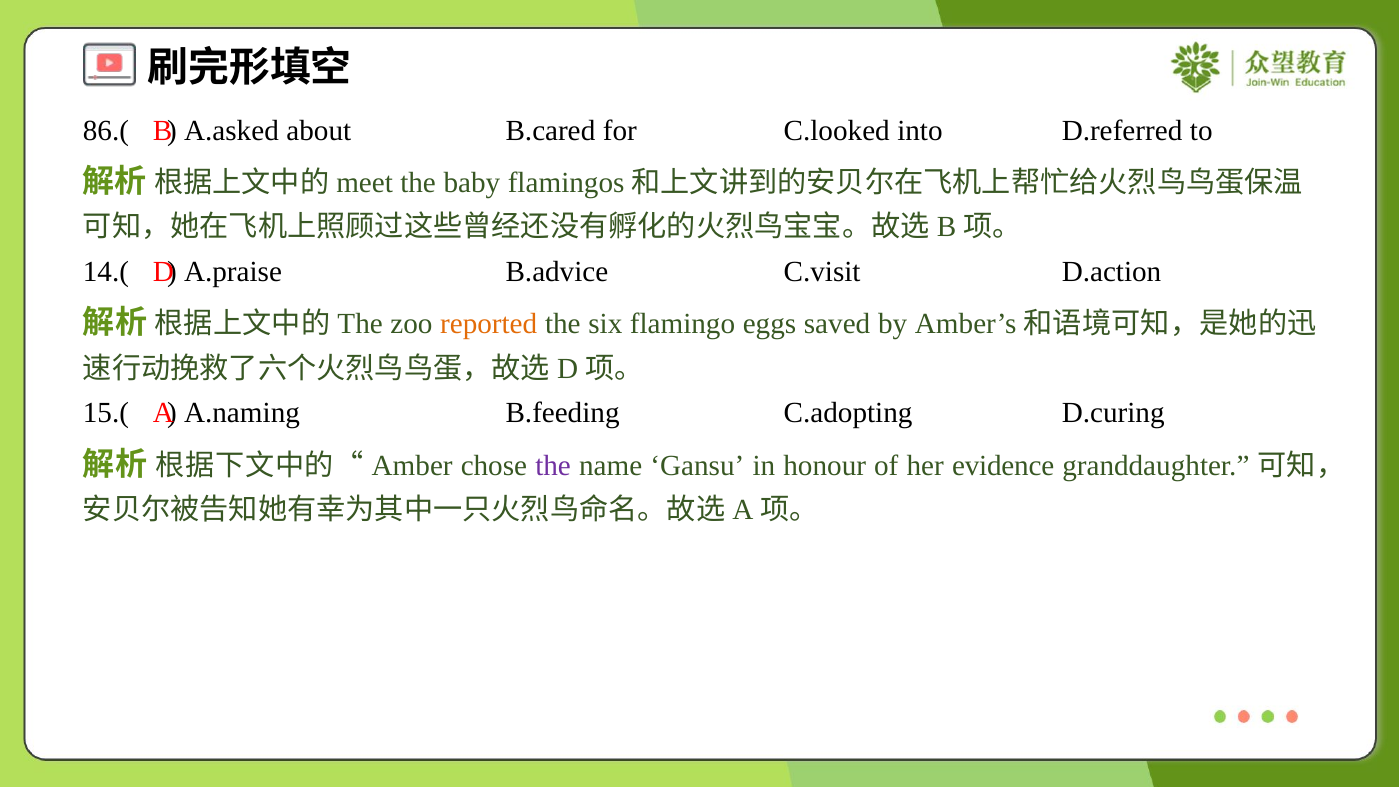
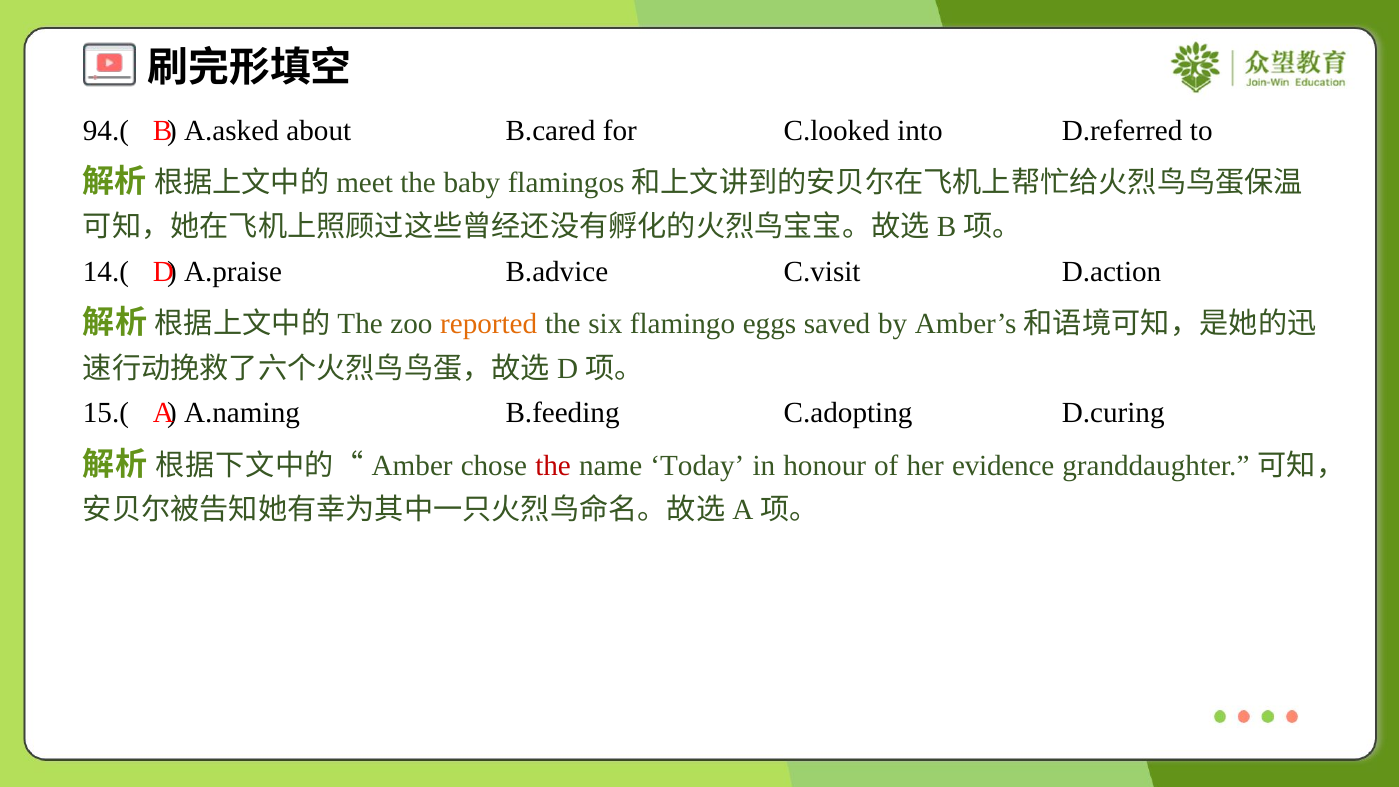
86.(: 86.( -> 94.(
the at (553, 466) colour: purple -> red
Gansu: Gansu -> Today
